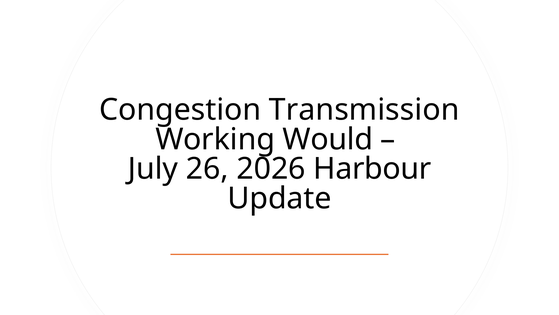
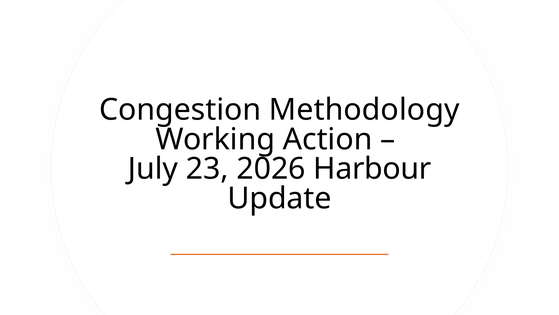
Transmission: Transmission -> Methodology
Would: Would -> Action
26: 26 -> 23
